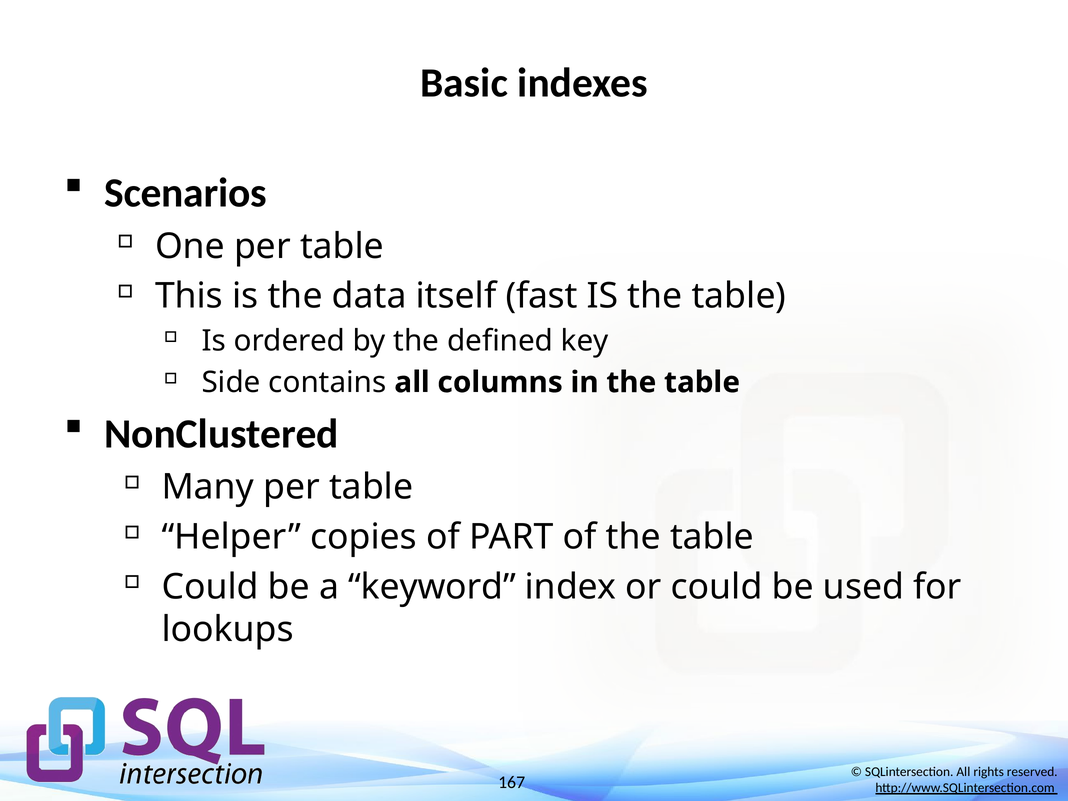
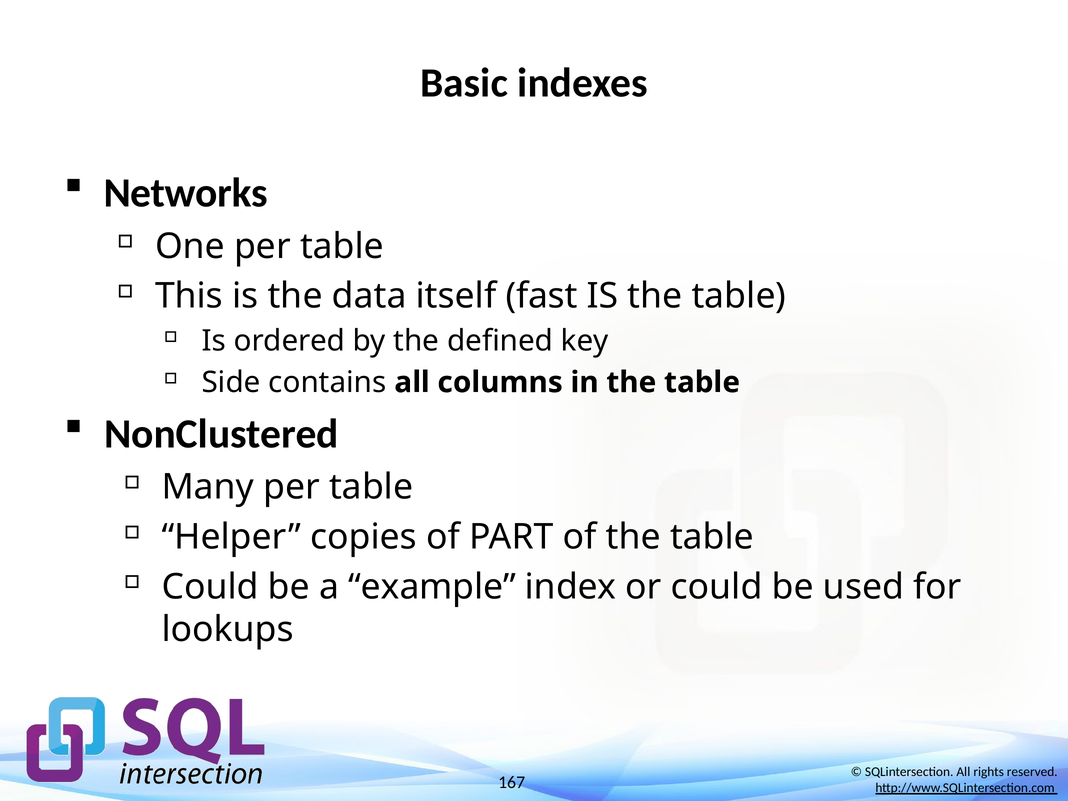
Scenarios: Scenarios -> Networks
keyword: keyword -> example
